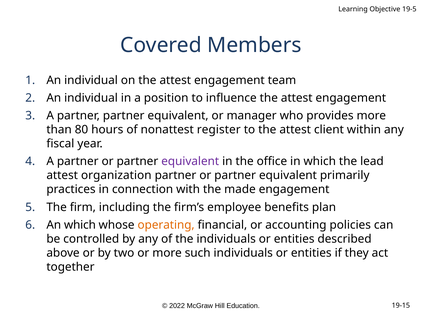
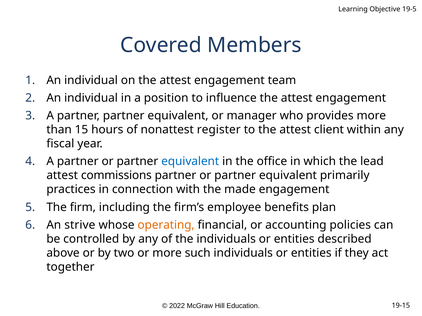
80: 80 -> 15
equivalent at (190, 162) colour: purple -> blue
organization: organization -> commissions
An which: which -> strive
